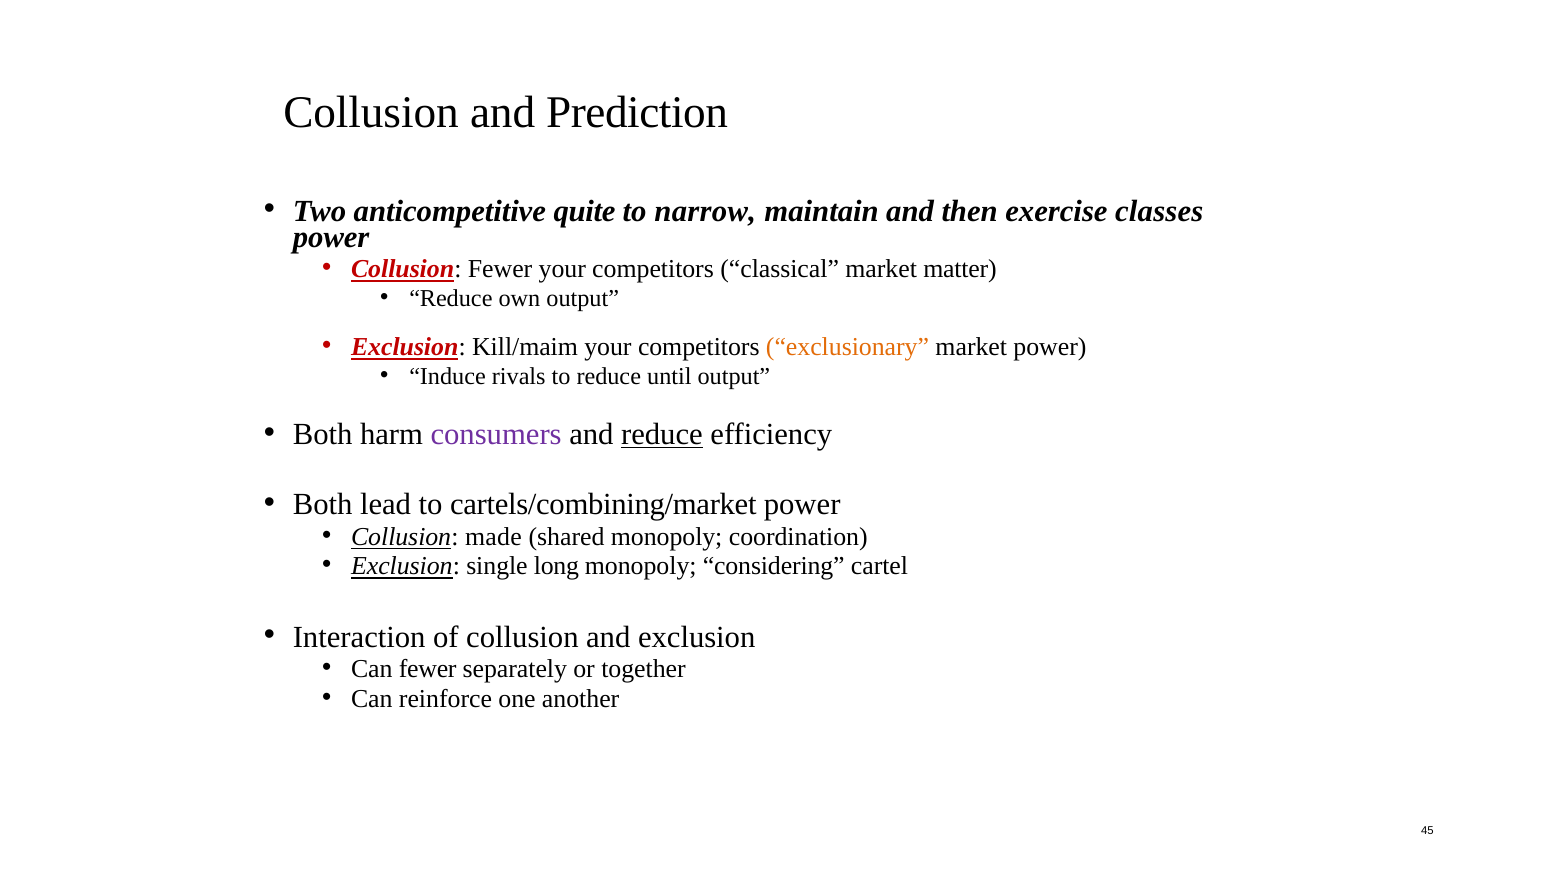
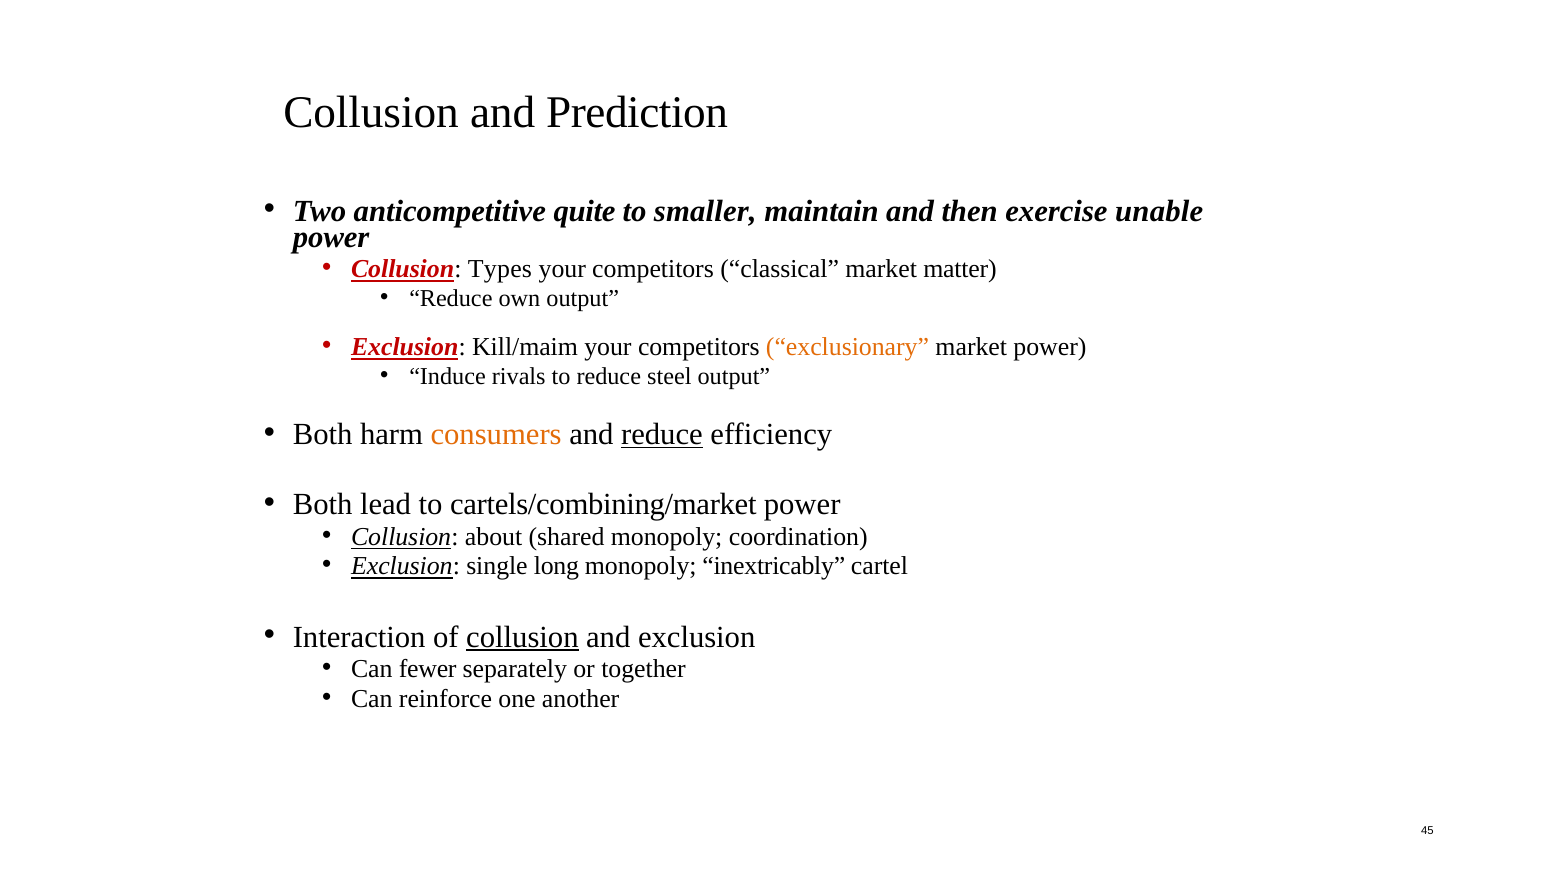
narrow: narrow -> smaller
classes: classes -> unable
Collusion Fewer: Fewer -> Types
until: until -> steel
consumers colour: purple -> orange
made: made -> about
considering: considering -> inextricably
collusion at (522, 637) underline: none -> present
